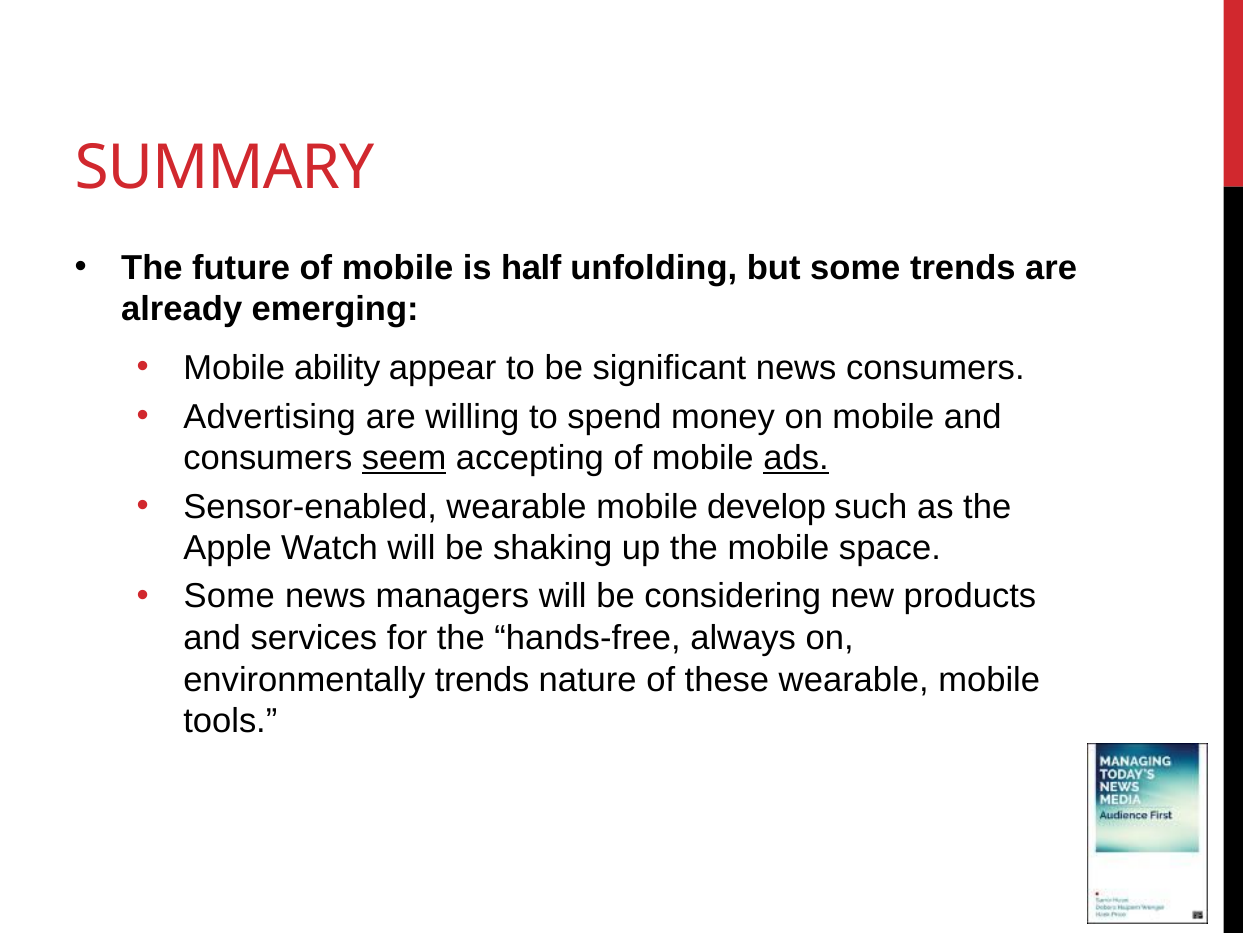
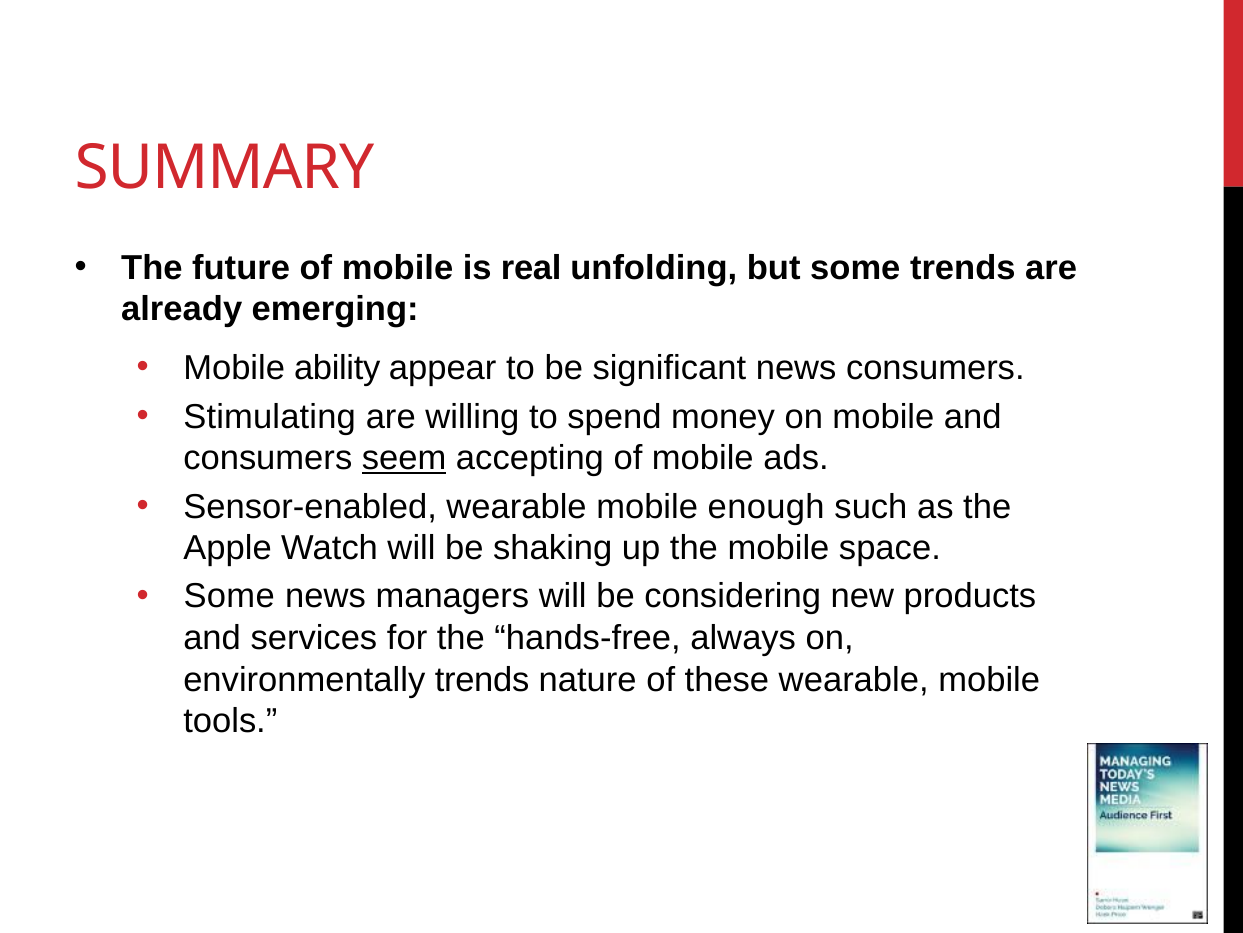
half: half -> real
Advertising: Advertising -> Stimulating
ads underline: present -> none
develop: develop -> enough
